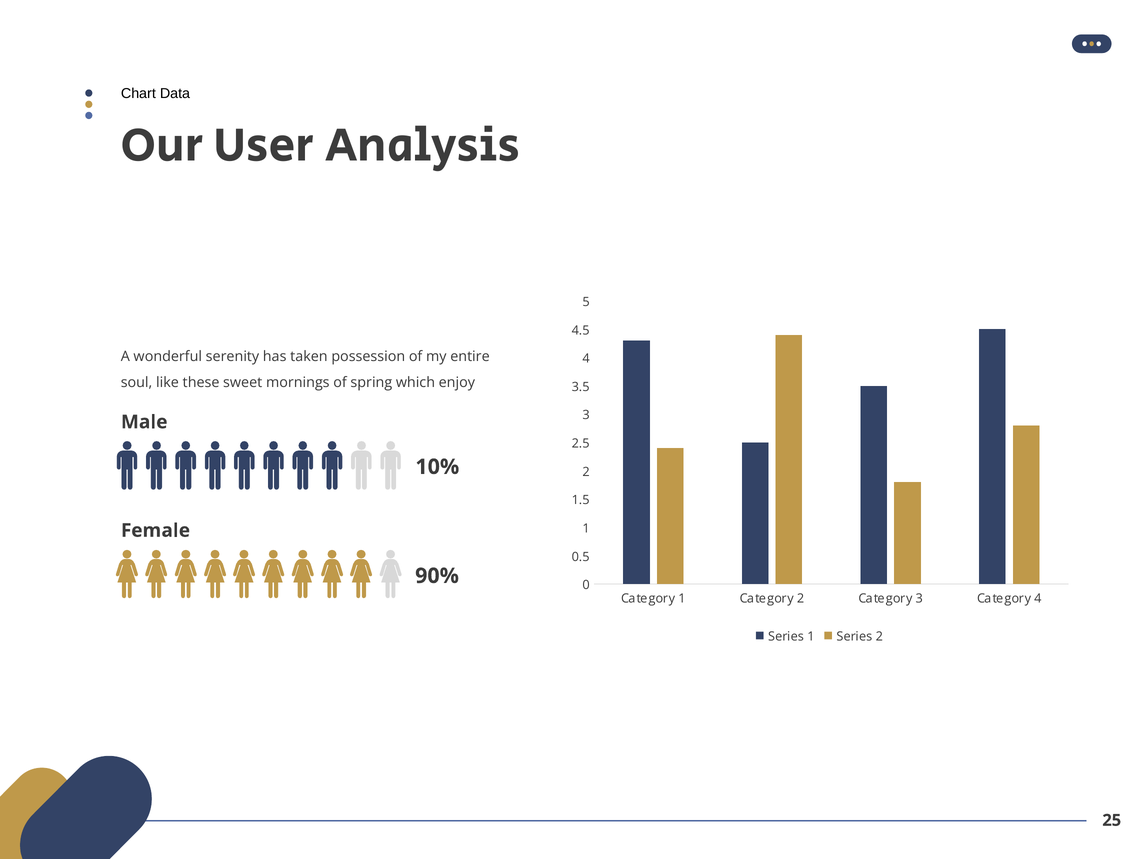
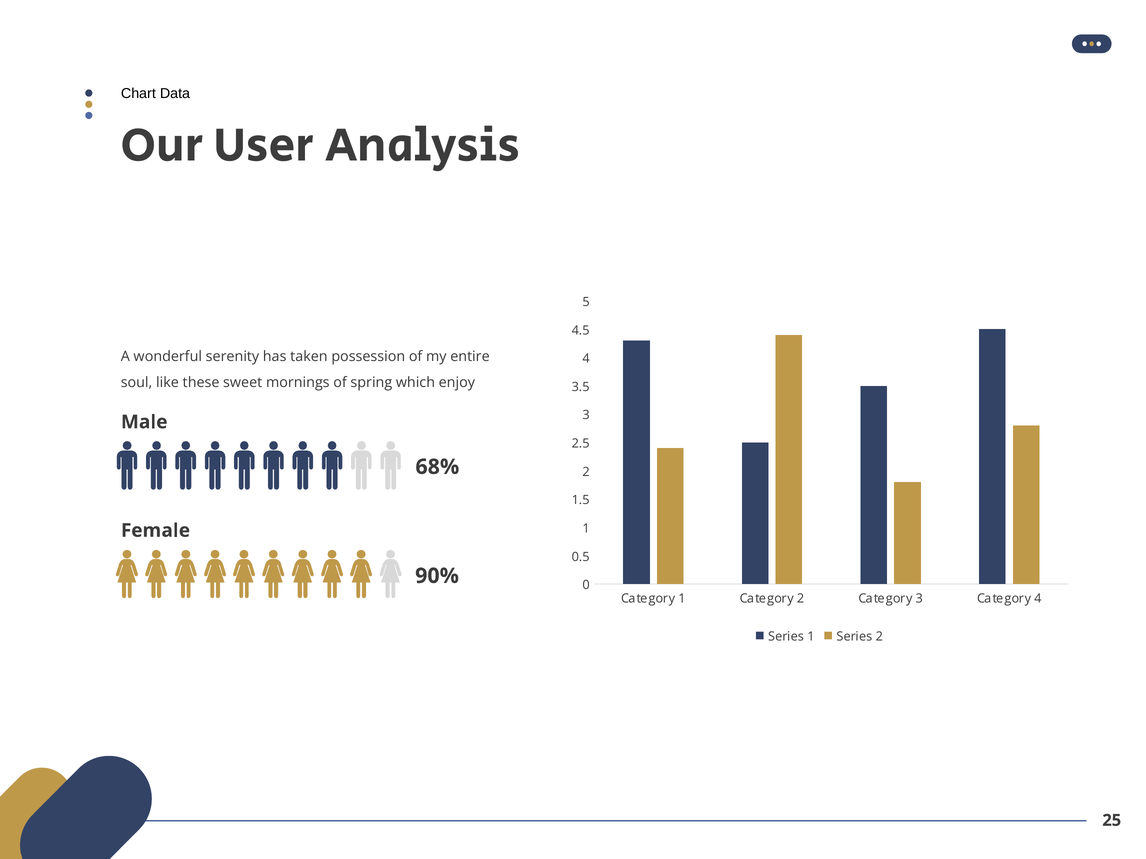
10%: 10% -> 68%
